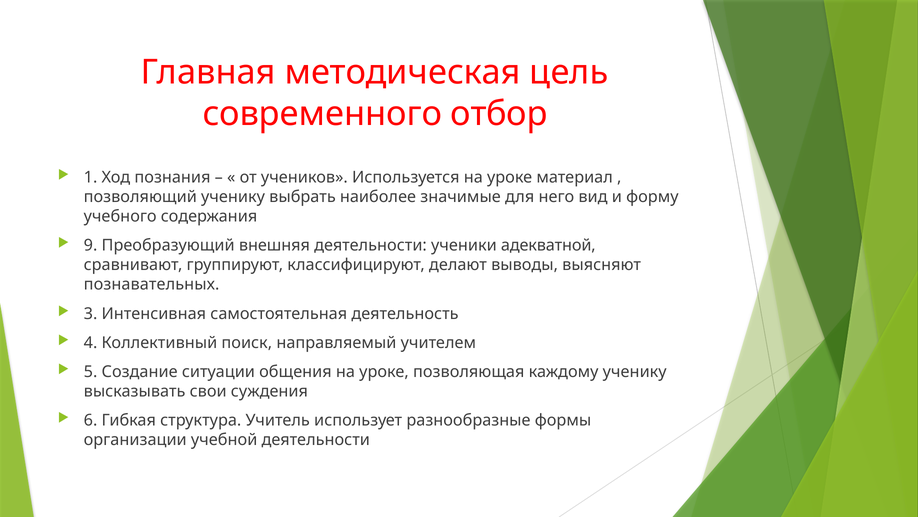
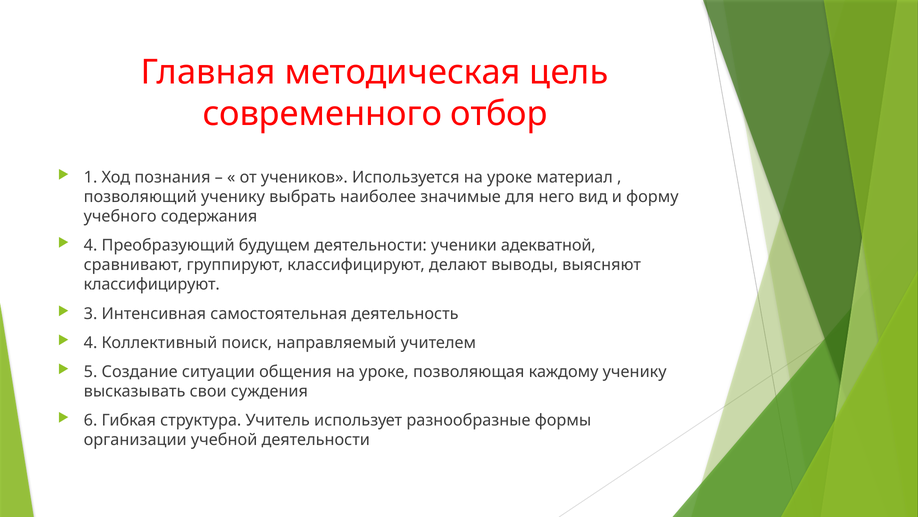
9 at (91, 245): 9 -> 4
внешняя: внешняя -> будущем
познавательных at (152, 284): познавательных -> классифицируют
